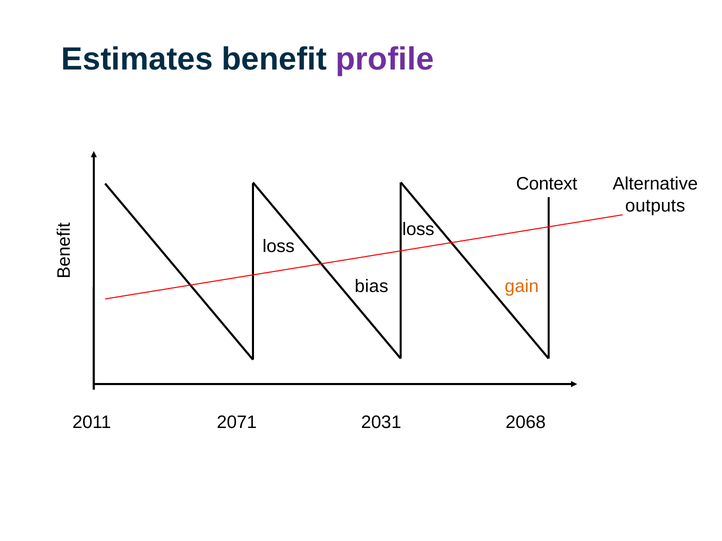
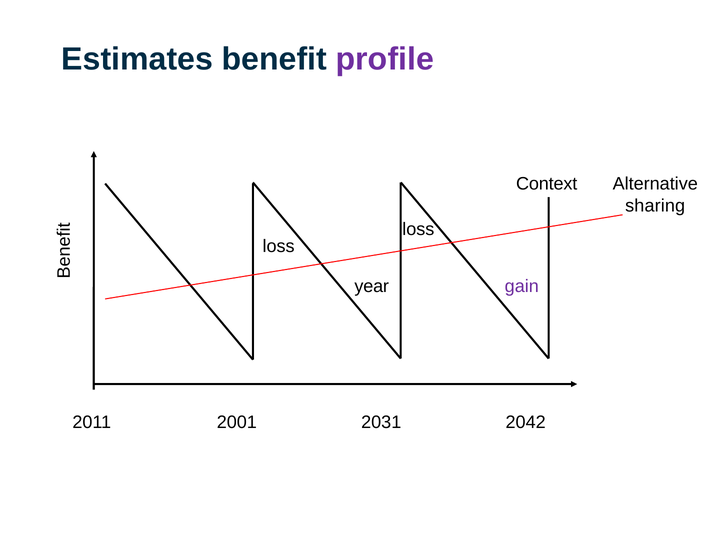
outputs: outputs -> sharing
bias: bias -> year
gain colour: orange -> purple
2071: 2071 -> 2001
2068: 2068 -> 2042
